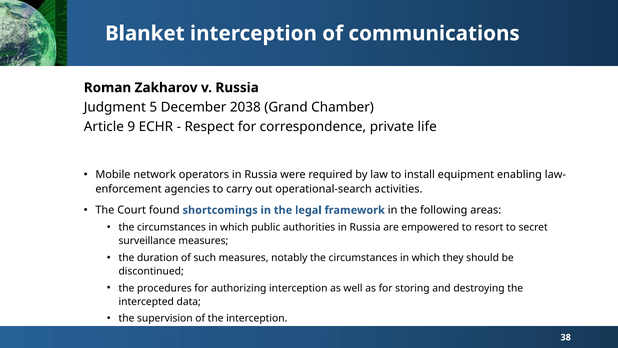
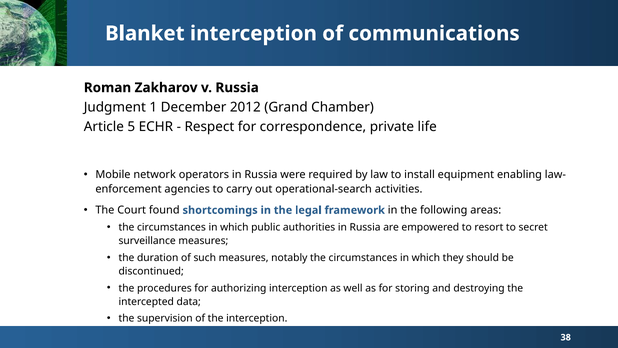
5: 5 -> 1
2038: 2038 -> 2012
9: 9 -> 5
